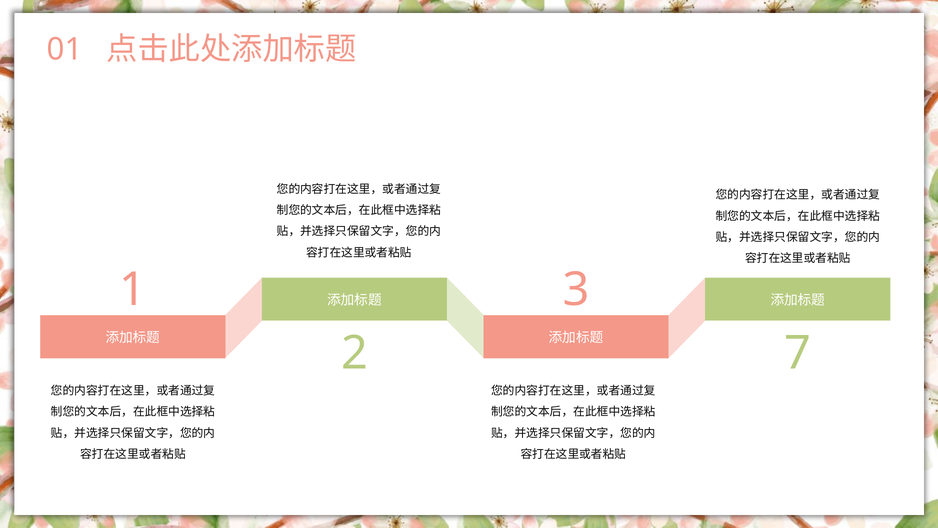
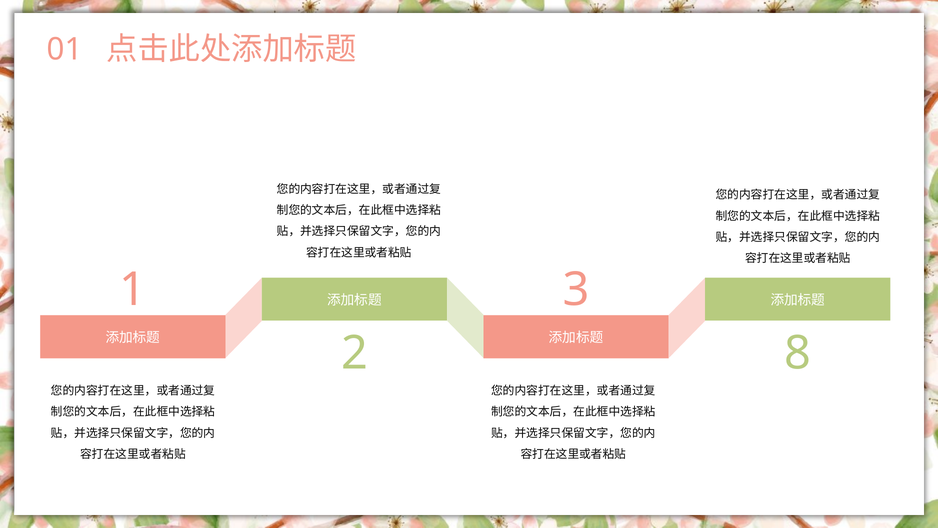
7: 7 -> 8
